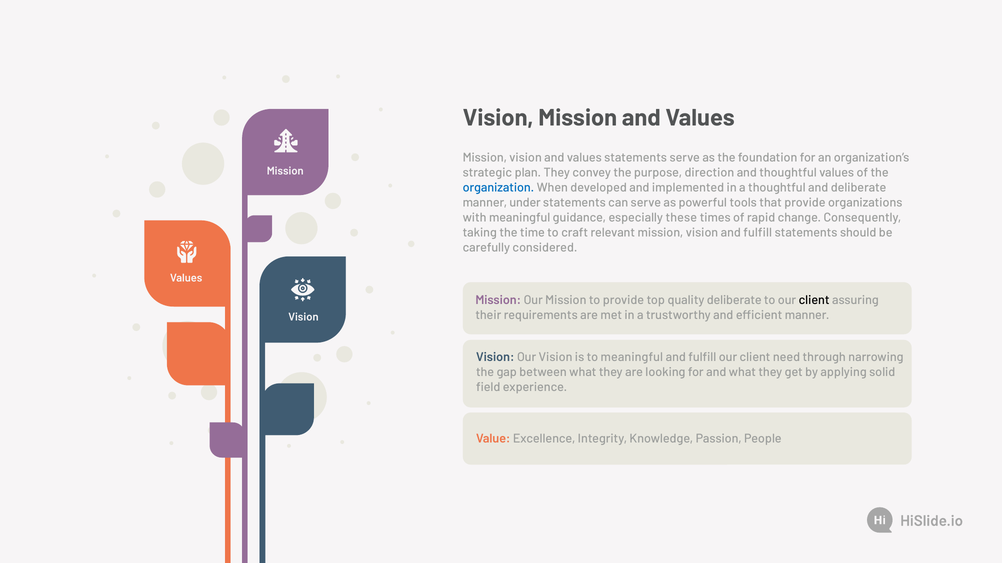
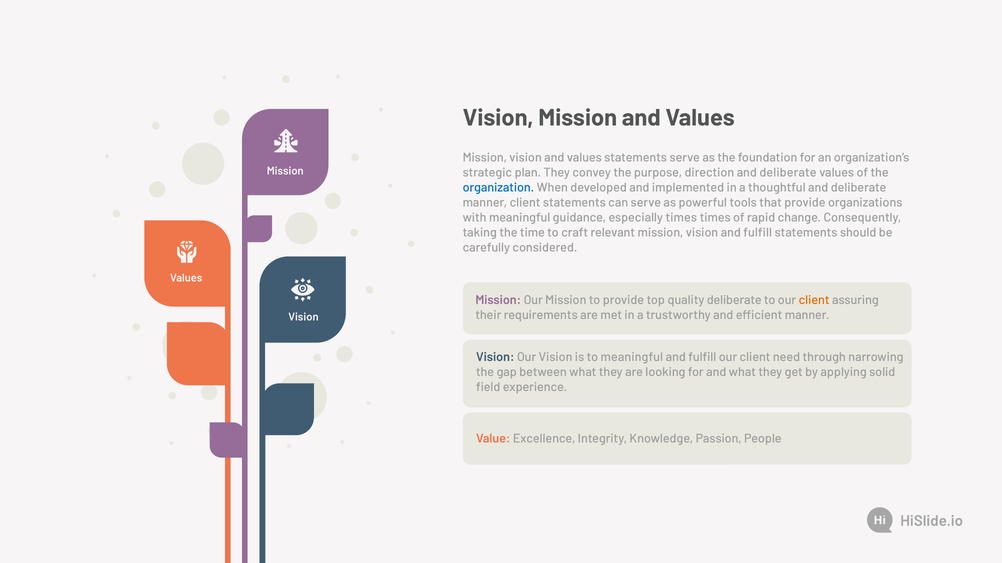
direction and thoughtful: thoughtful -> deliberate
manner under: under -> client
especially these: these -> times
client at (814, 300) colour: black -> orange
